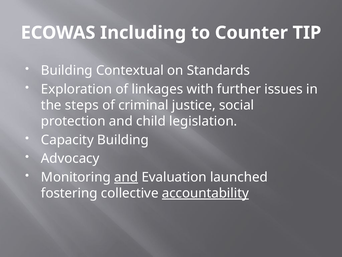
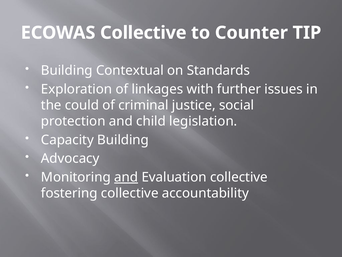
ECOWAS Including: Including -> Collective
steps: steps -> could
Evaluation launched: launched -> collective
accountability underline: present -> none
